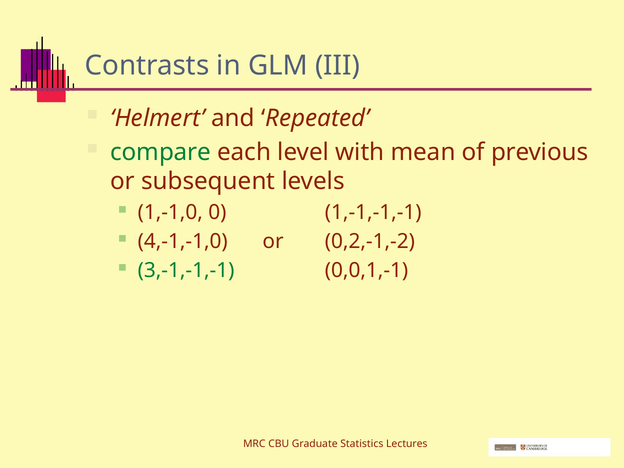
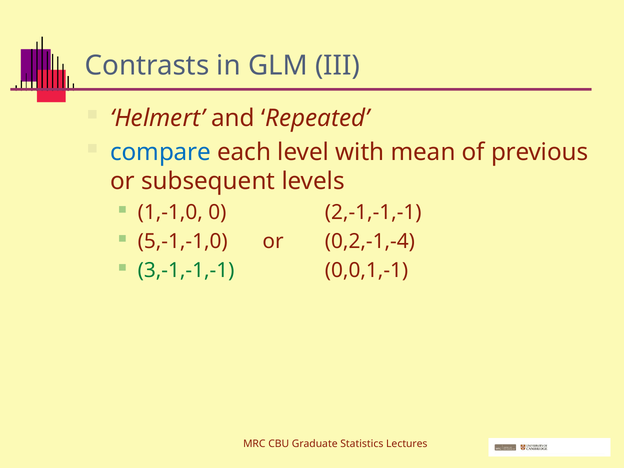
compare colour: green -> blue
1,-1,-1,-1: 1,-1,-1,-1 -> 2,-1,-1,-1
4,-1,-1,0: 4,-1,-1,0 -> 5,-1,-1,0
0,2,-1,-2: 0,2,-1,-2 -> 0,2,-1,-4
